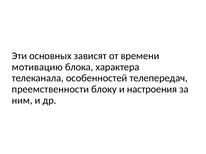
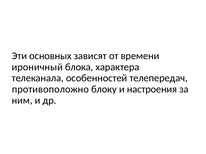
мотивацию: мотивацию -> ироничный
преемственности: преемственности -> противоположно
